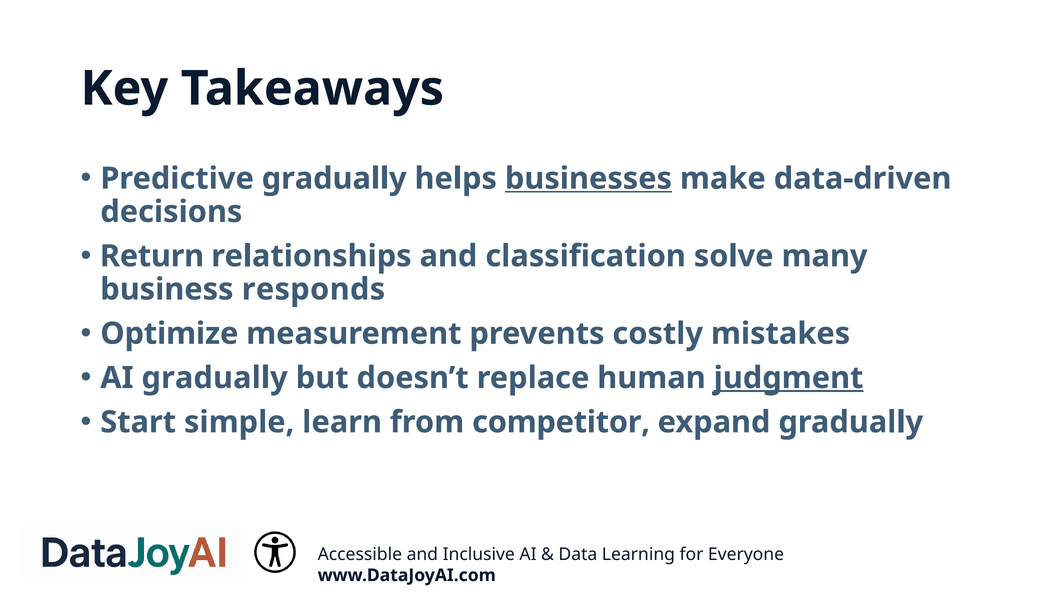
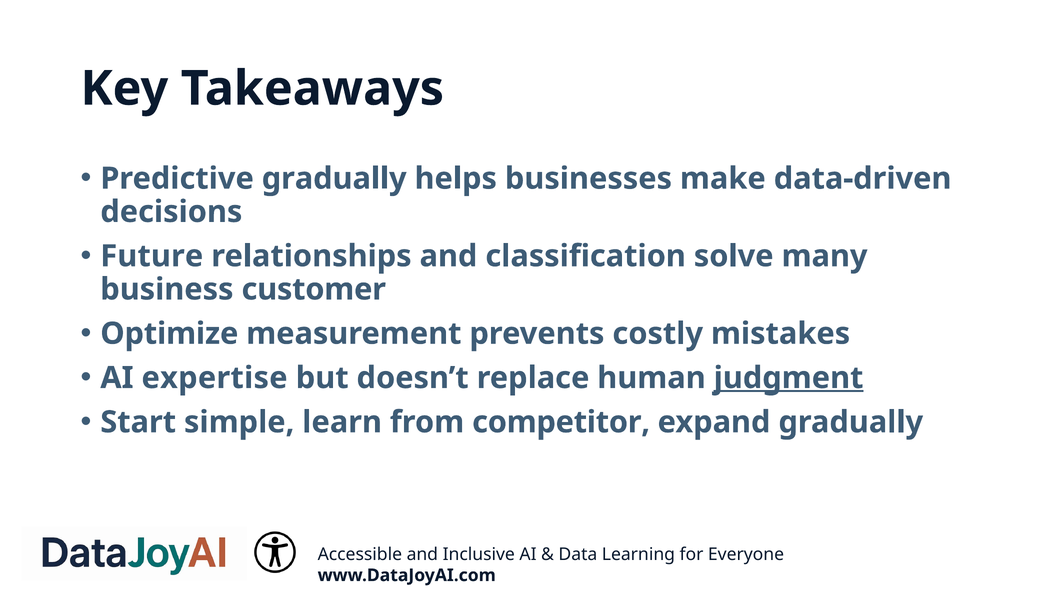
businesses underline: present -> none
Return: Return -> Future
responds: responds -> customer
AI gradually: gradually -> expertise
